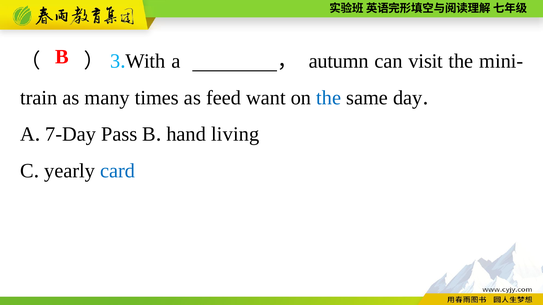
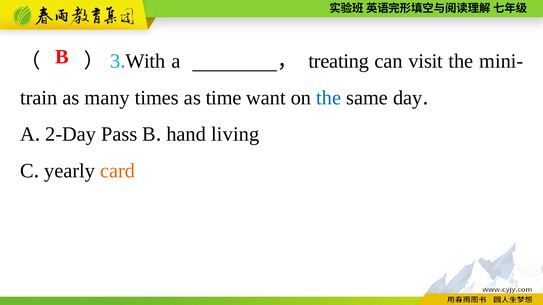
autumn: autumn -> treating
feed: feed -> time
7-Day: 7-Day -> 2-Day
card colour: blue -> orange
